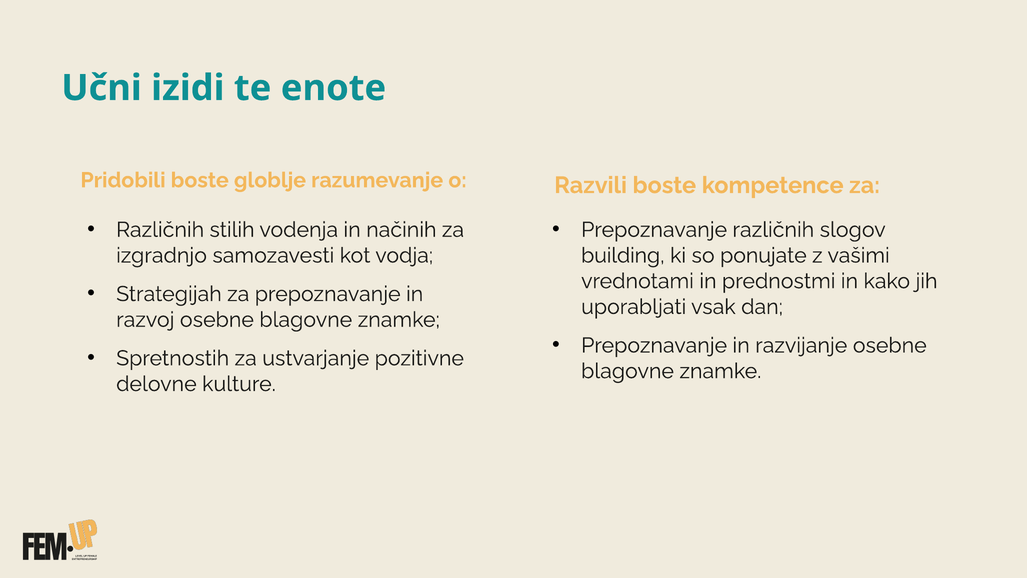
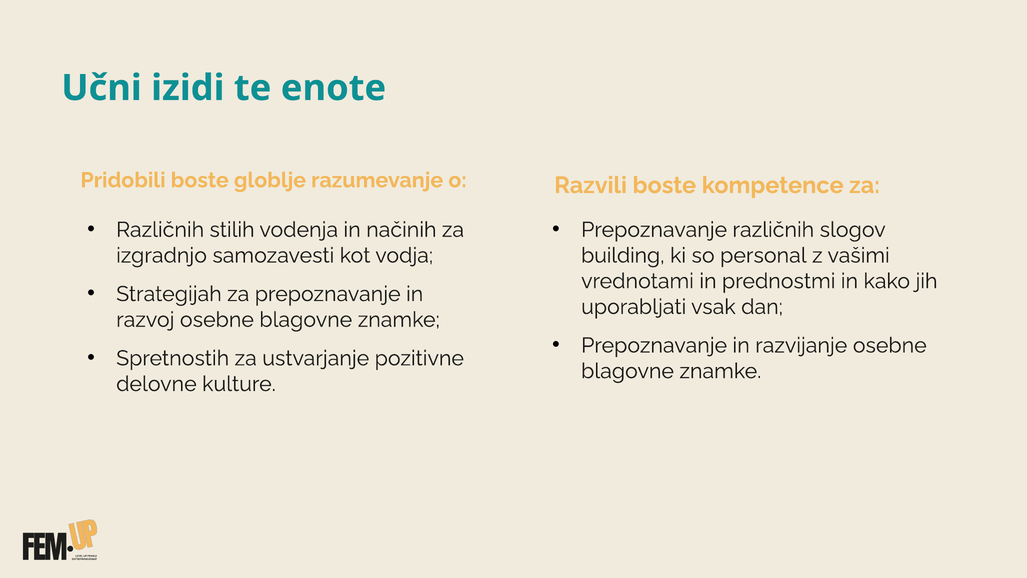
ponujate: ponujate -> personal
